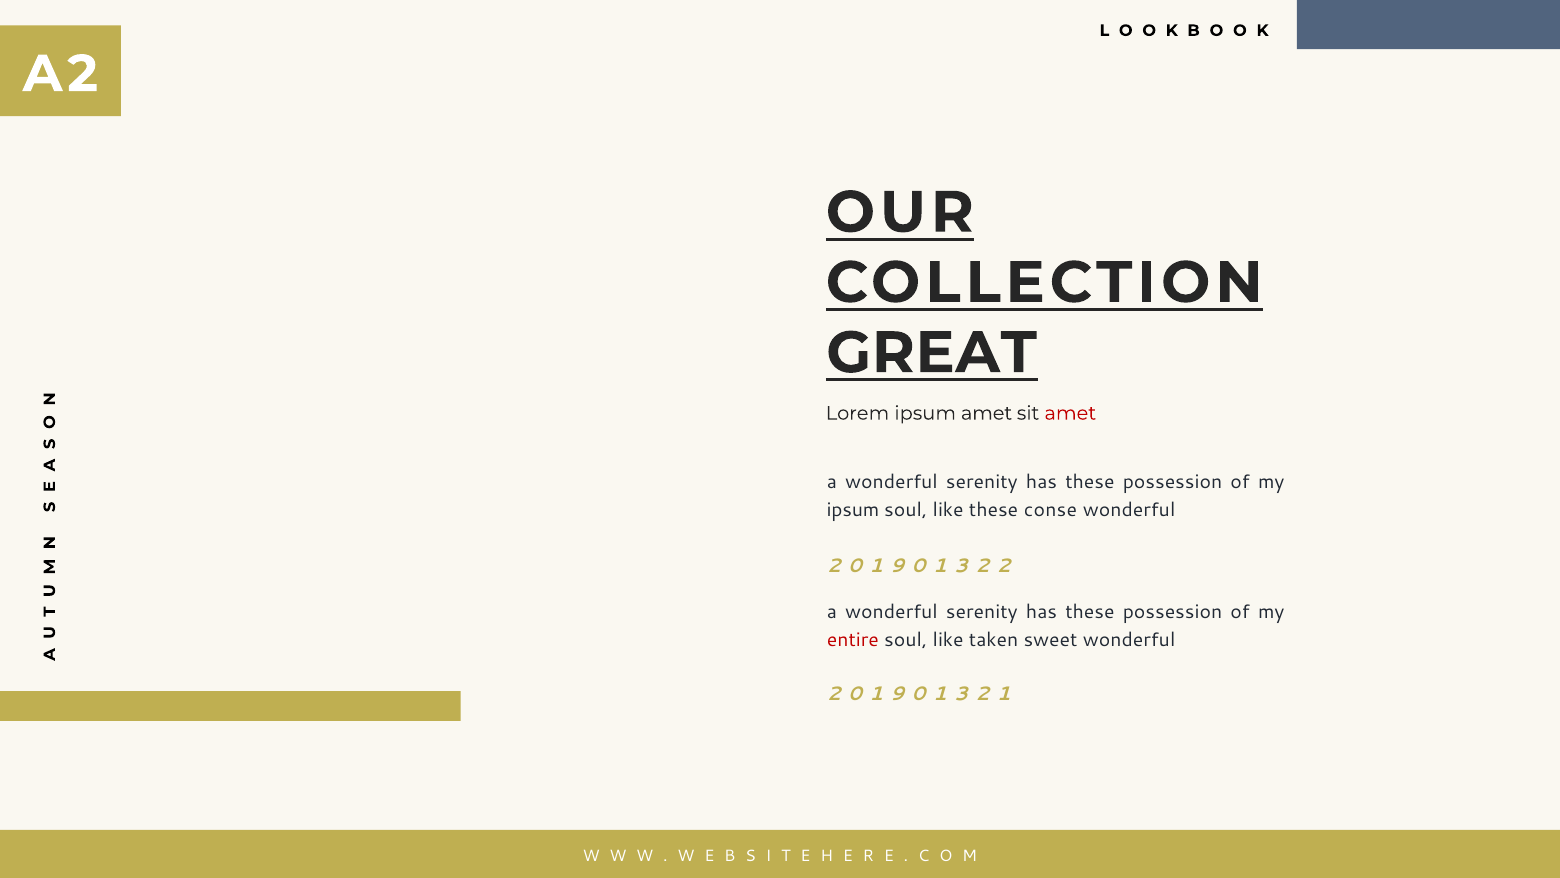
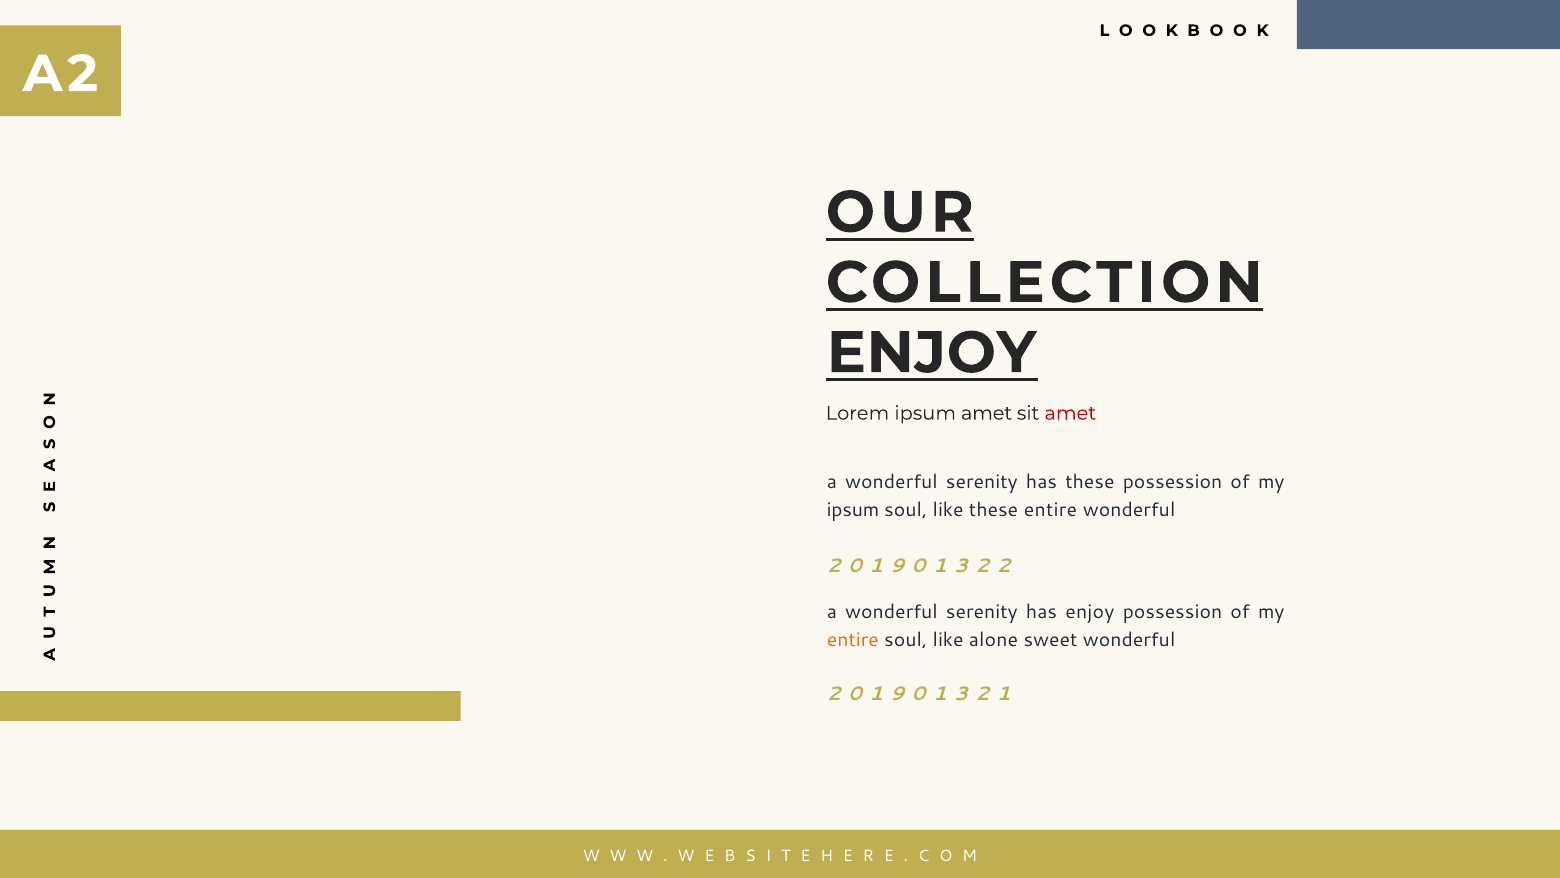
GREAT at (932, 353): GREAT -> ENJOY
these conse: conse -> entire
these at (1090, 612): these -> enjoy
entire at (853, 640) colour: red -> orange
taken: taken -> alone
